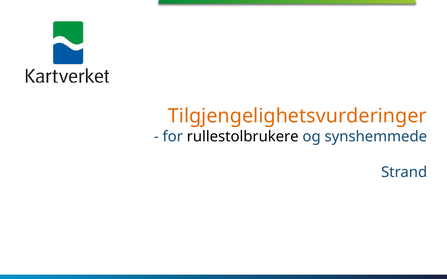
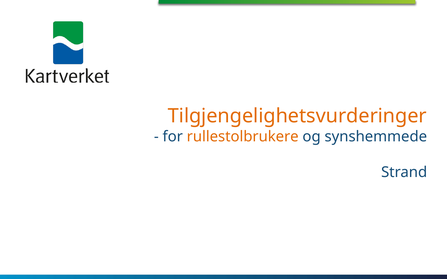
rullestolbrukere colour: black -> orange
